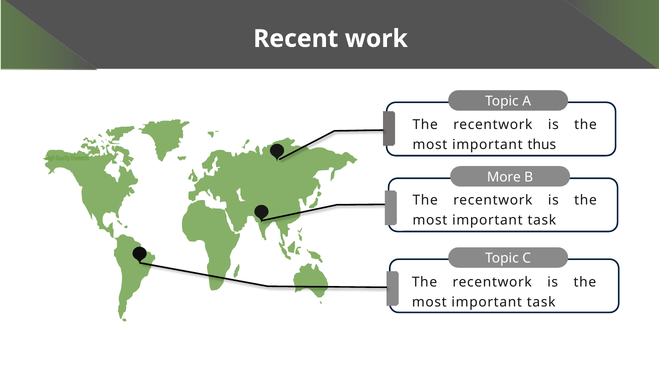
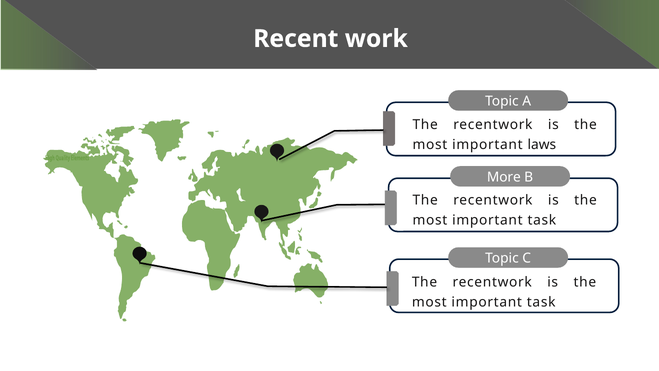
thus: thus -> laws
